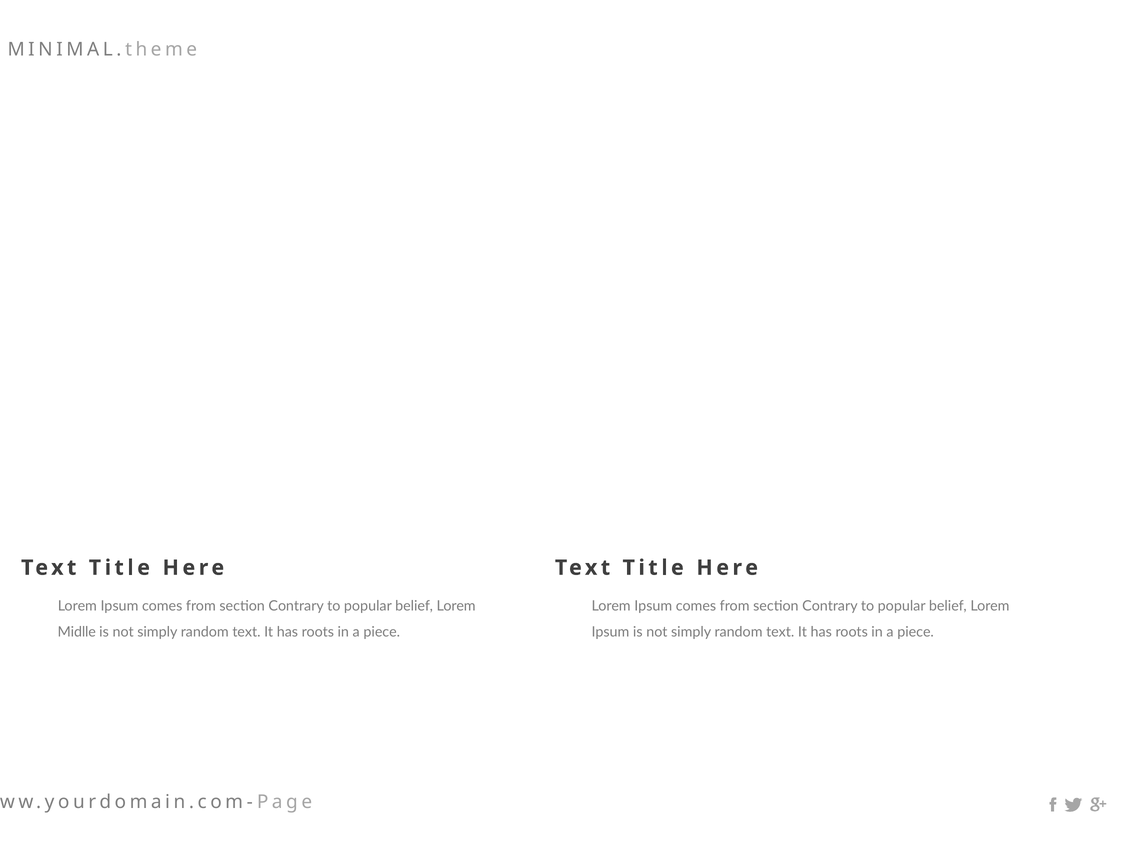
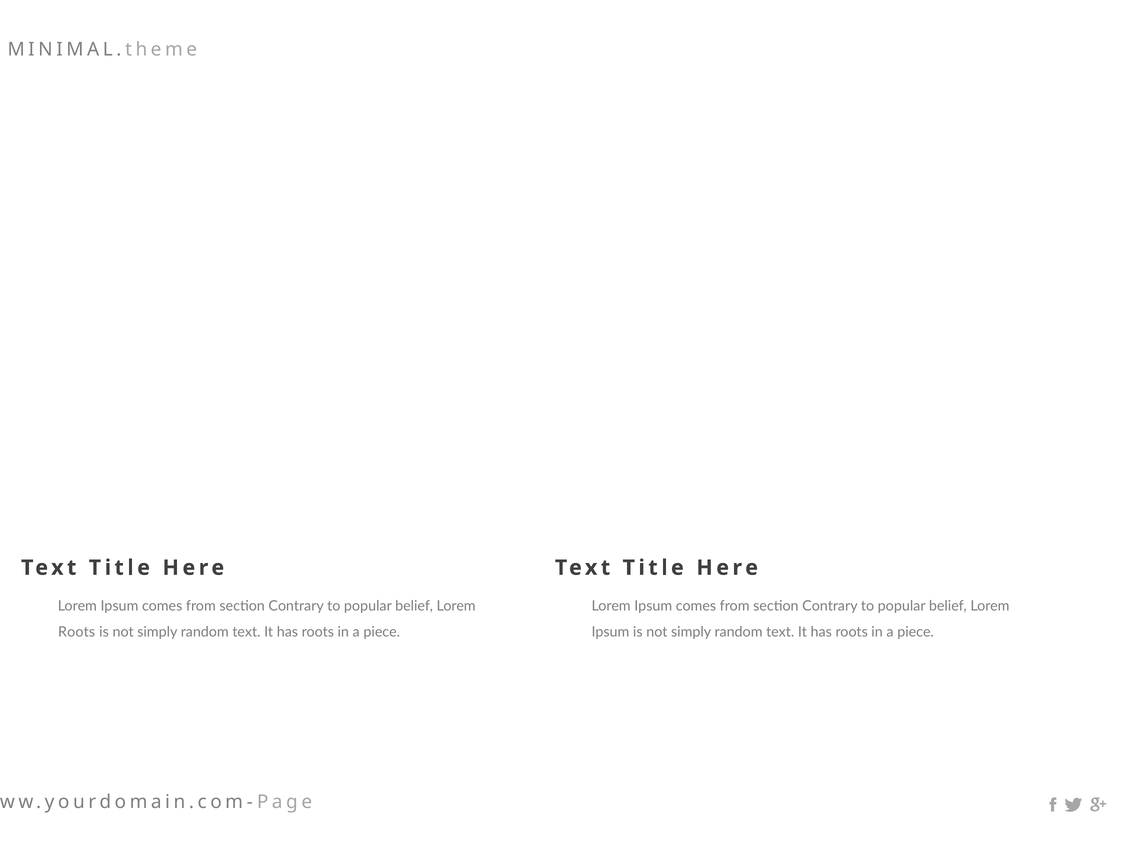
Midlle at (77, 632): Midlle -> Roots
